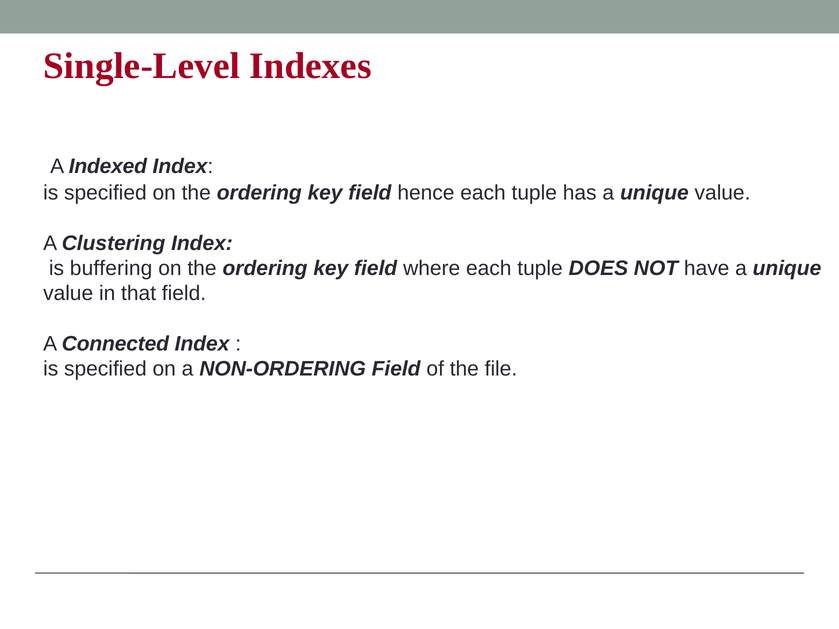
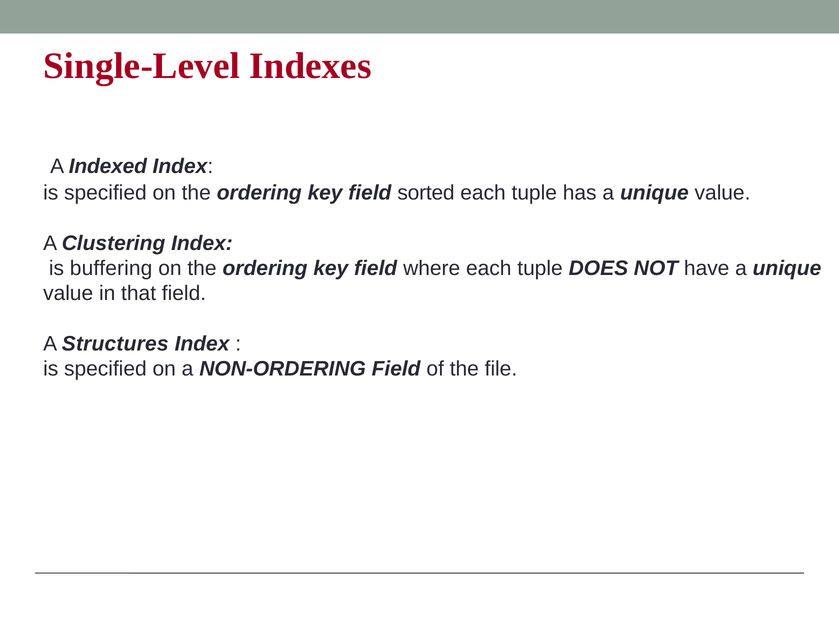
hence: hence -> sorted
Connected: Connected -> Structures
